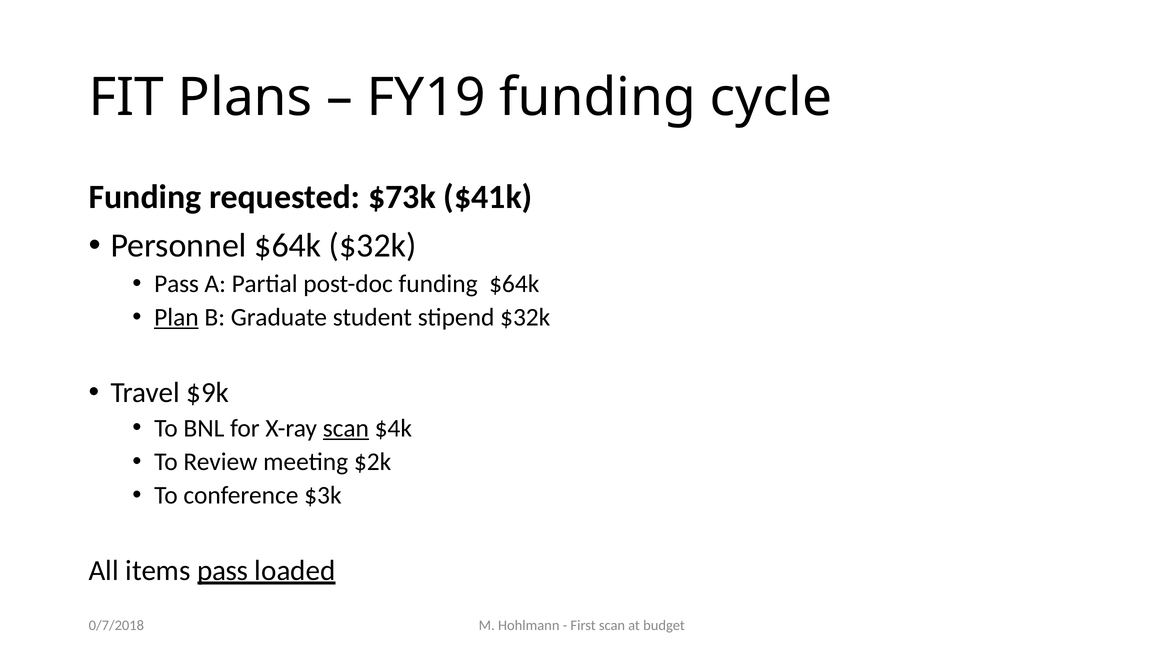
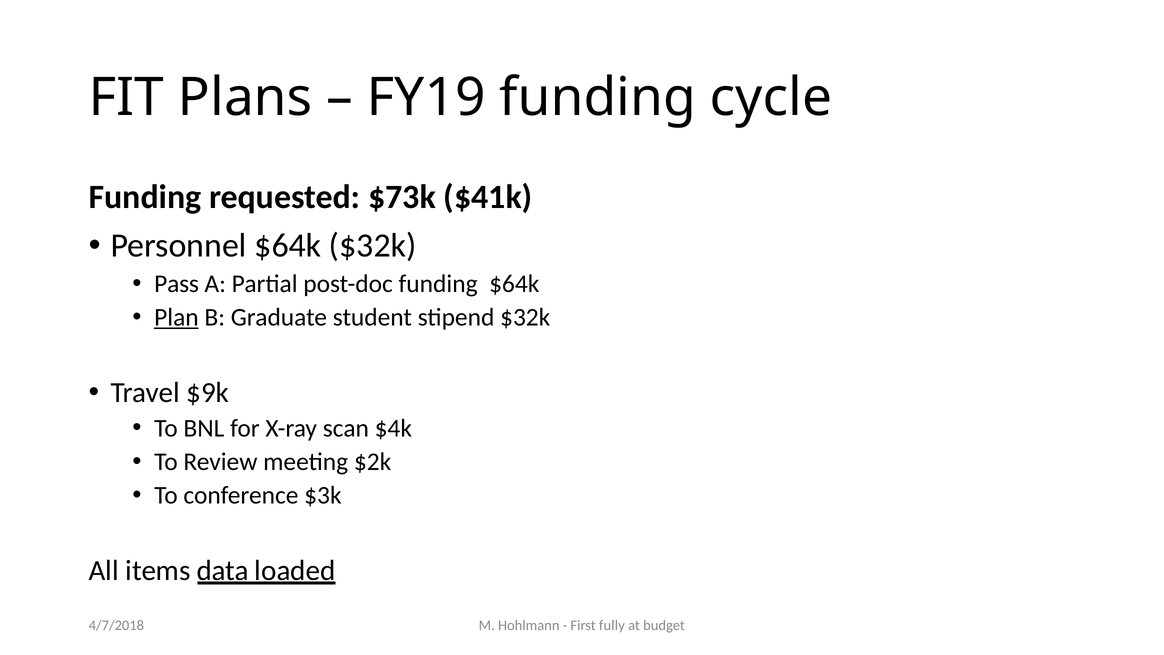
scan at (346, 428) underline: present -> none
items pass: pass -> data
First scan: scan -> fully
0/7/2018: 0/7/2018 -> 4/7/2018
